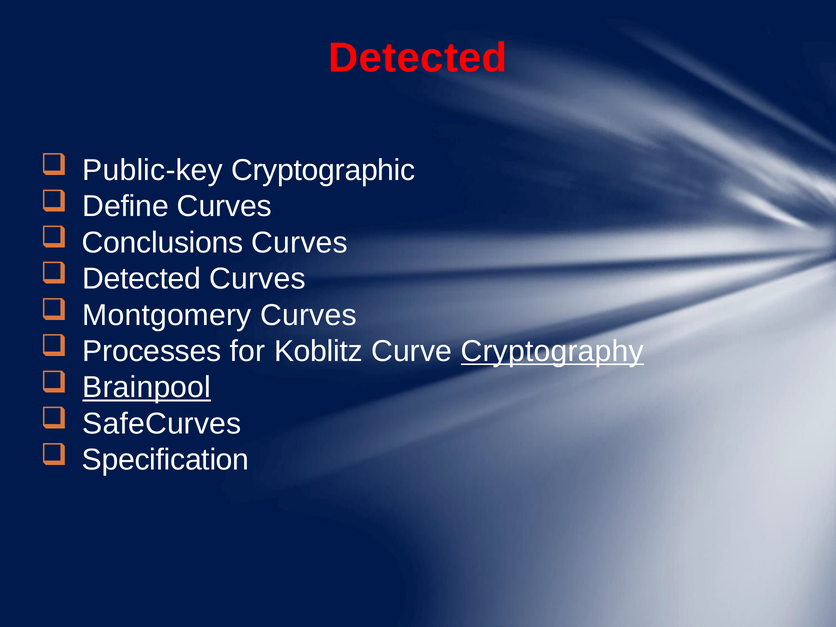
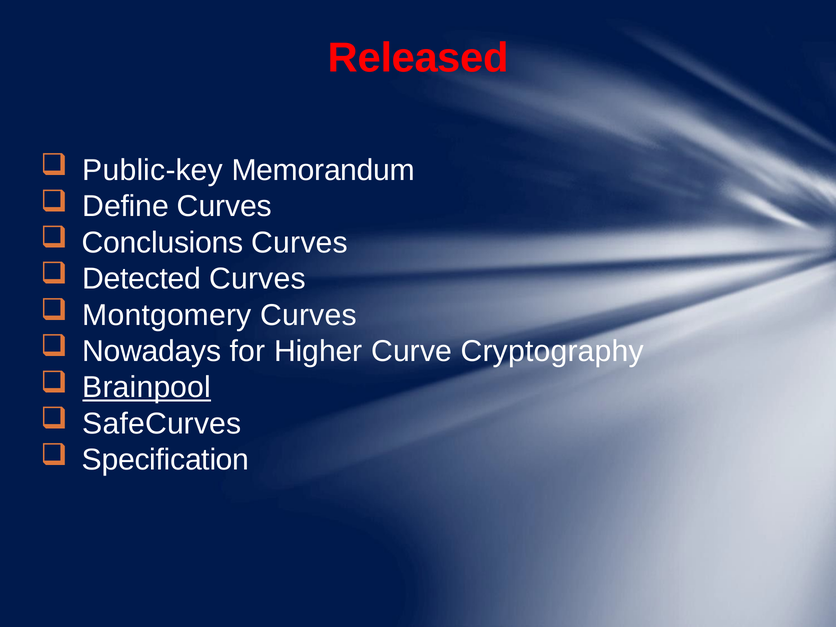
Detected at (418, 58): Detected -> Released
Cryptographic: Cryptographic -> Memorandum
Processes: Processes -> Nowadays
Koblitz: Koblitz -> Higher
Cryptography underline: present -> none
